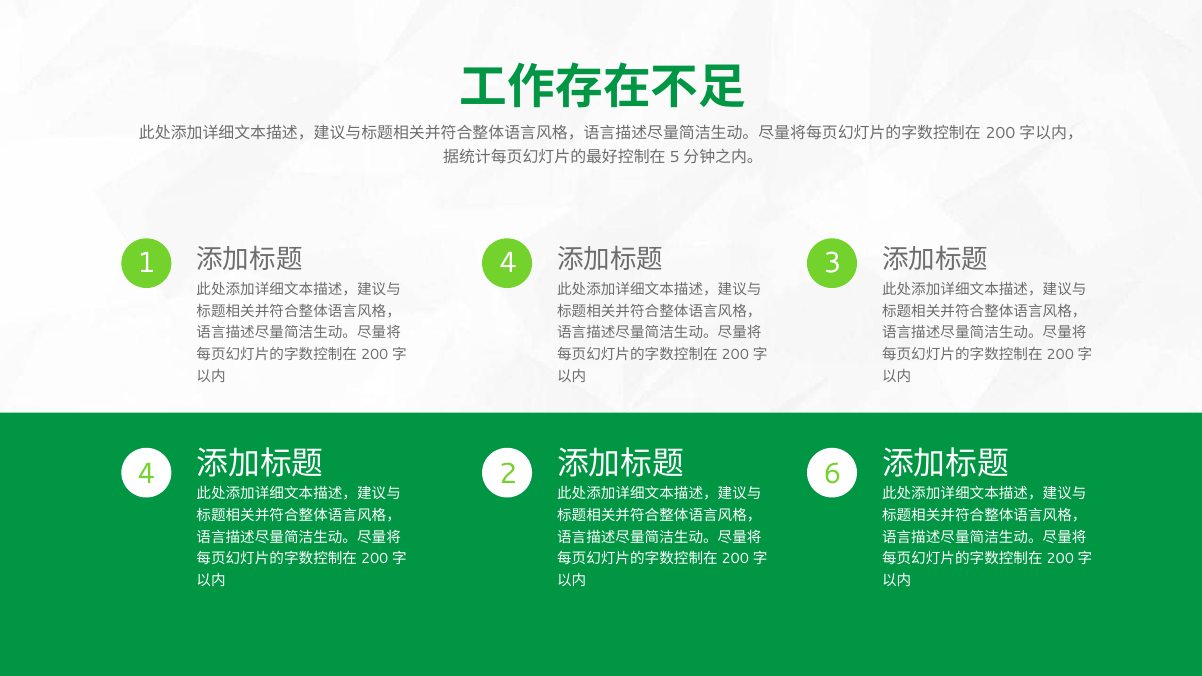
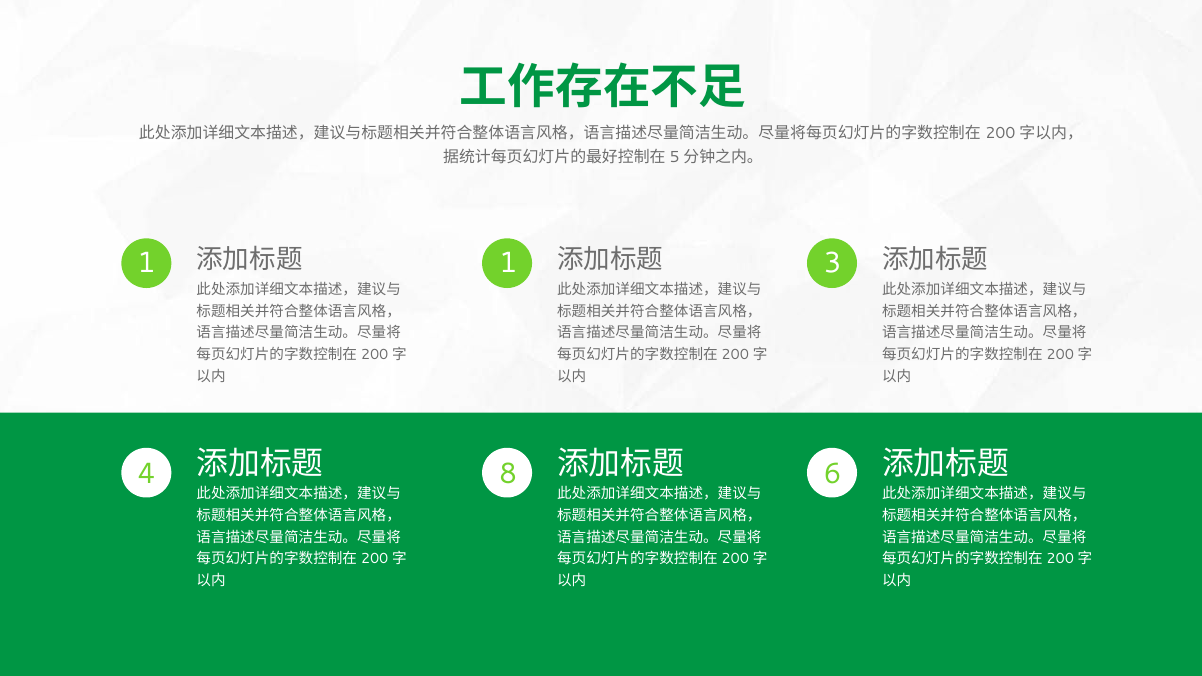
1 4: 4 -> 1
2: 2 -> 8
